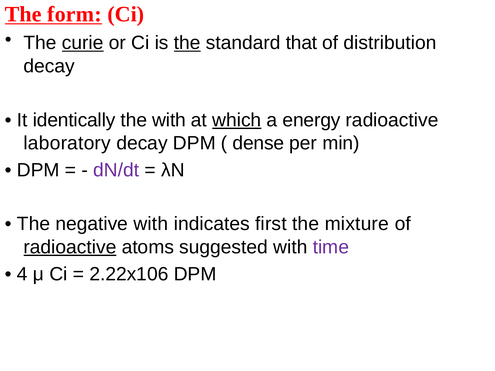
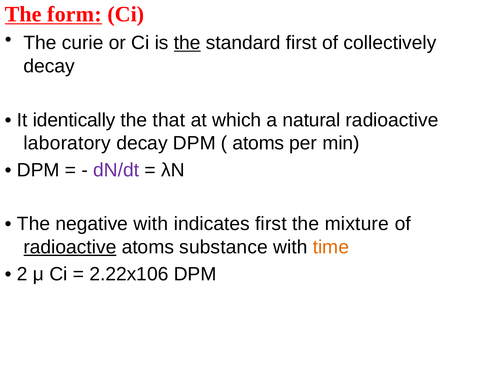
curie underline: present -> none
standard that: that -> first
distribution: distribution -> collectively
the with: with -> that
which underline: present -> none
energy: energy -> natural
dense at (258, 143): dense -> atoms
suggested: suggested -> substance
time colour: purple -> orange
4: 4 -> 2
